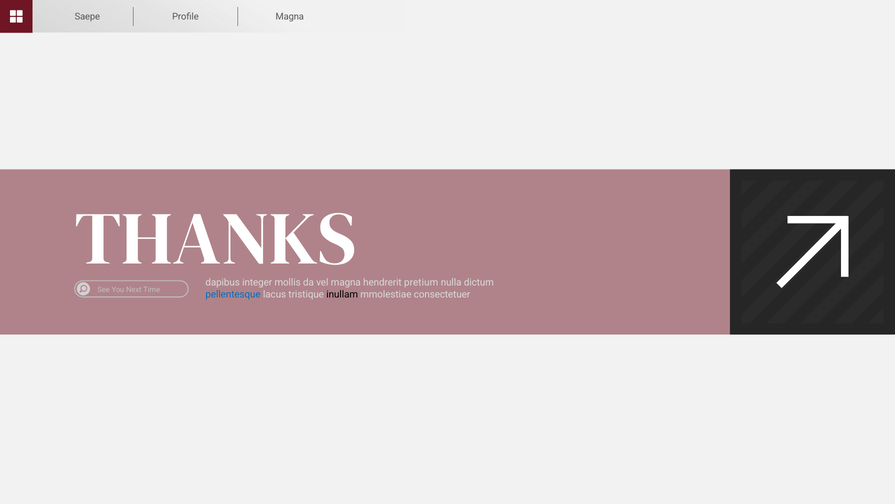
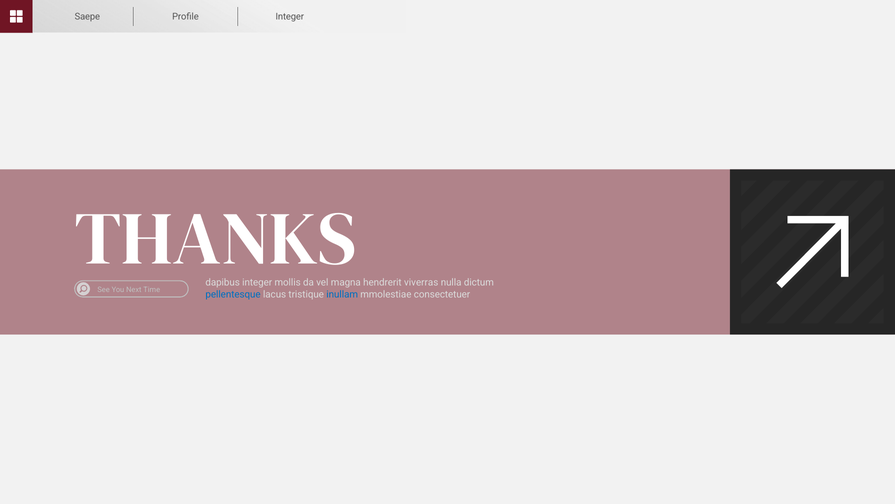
Profile Magna: Magna -> Integer
pretium: pretium -> viverras
inullam colour: black -> blue
